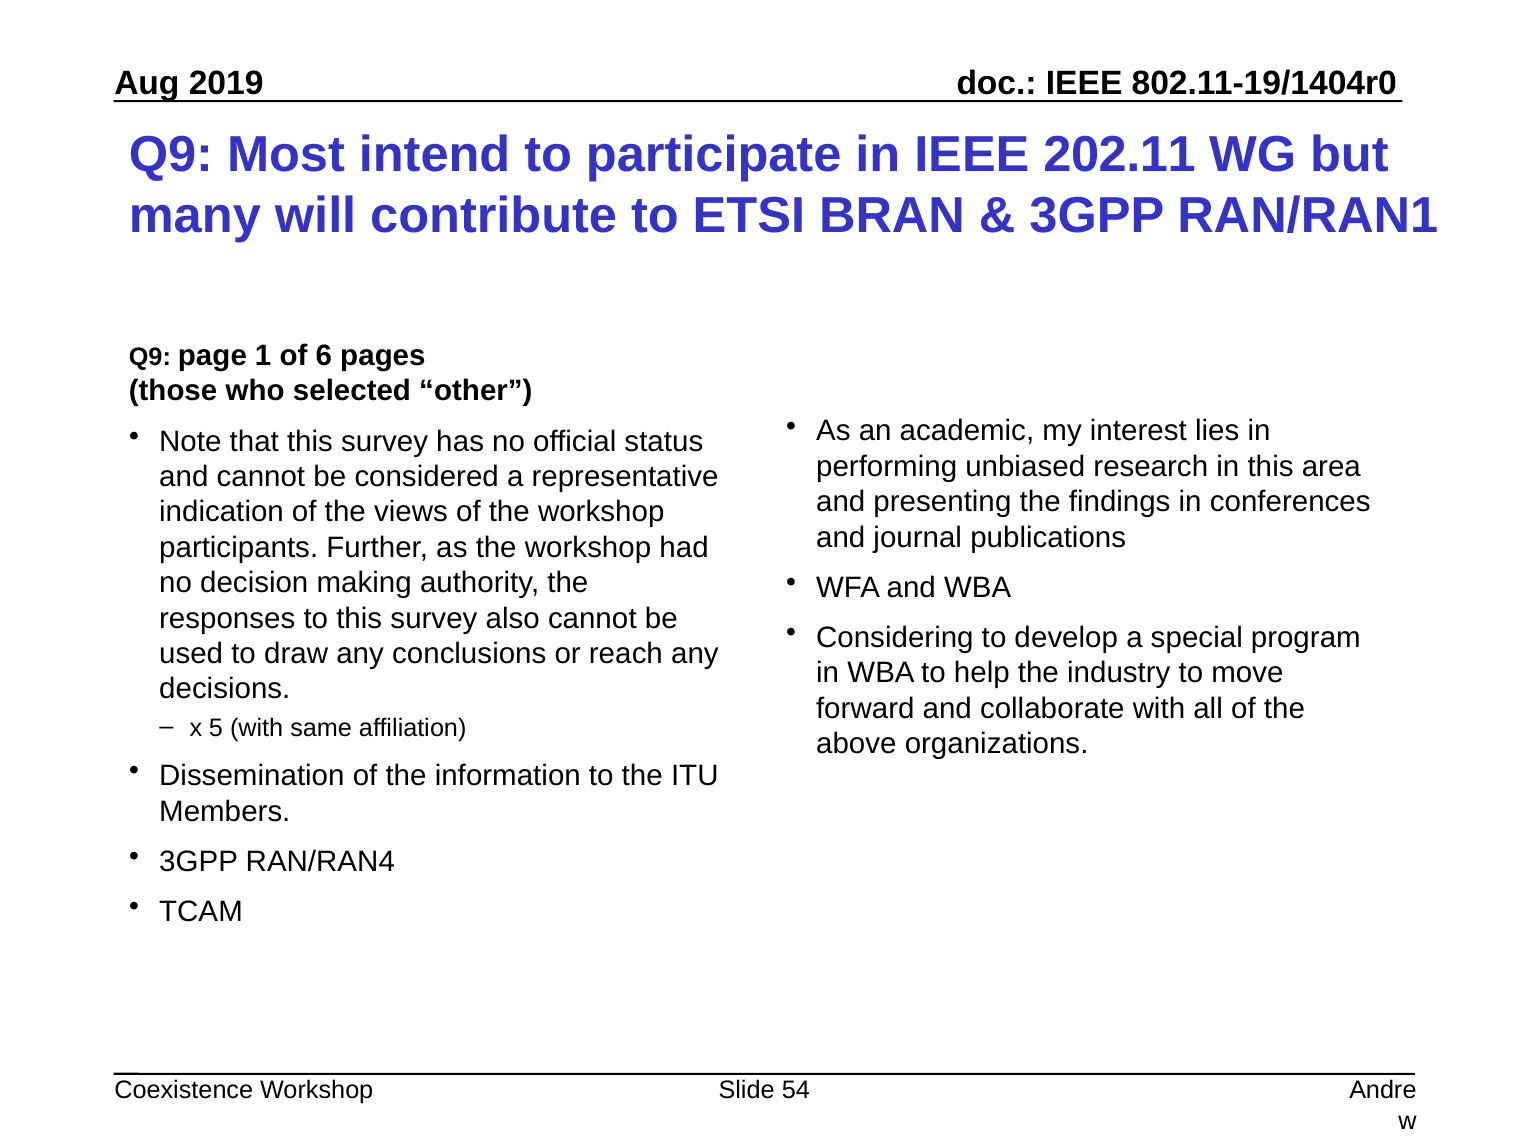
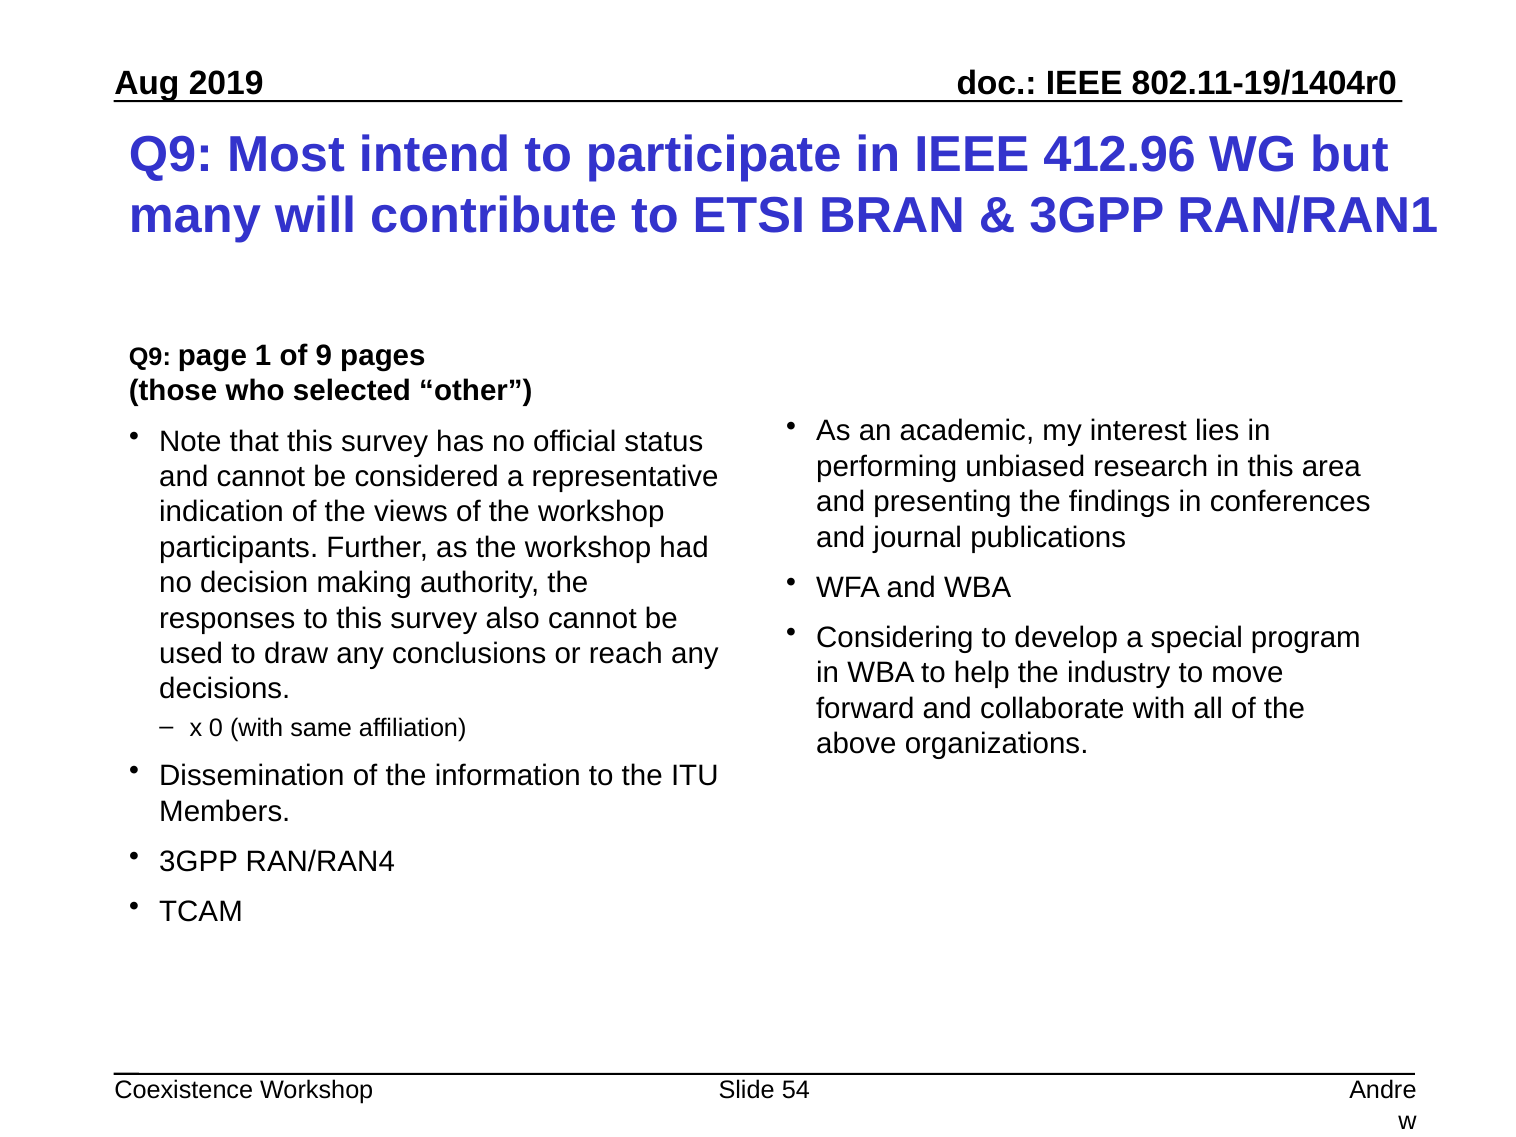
202.11: 202.11 -> 412.96
6: 6 -> 9
5: 5 -> 0
